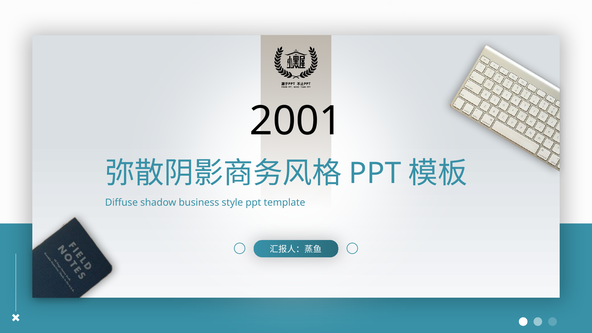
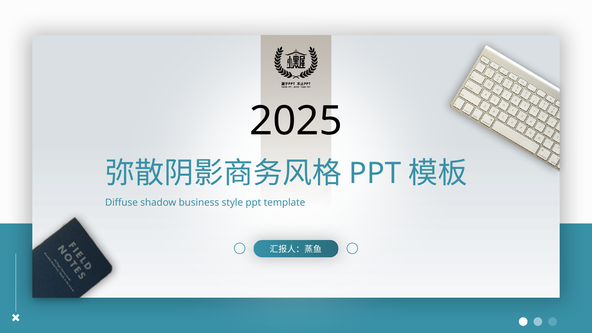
2001: 2001 -> 2025
